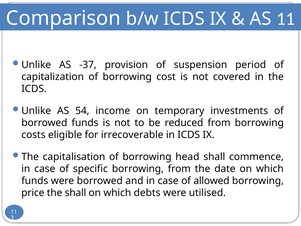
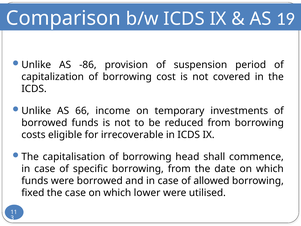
AS 11: 11 -> 19
-37: -37 -> -86
54: 54 -> 66
price: price -> fixed
the shall: shall -> case
debts: debts -> lower
